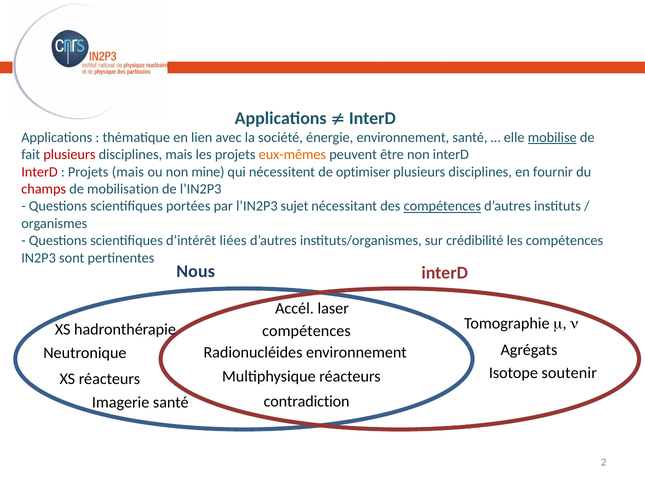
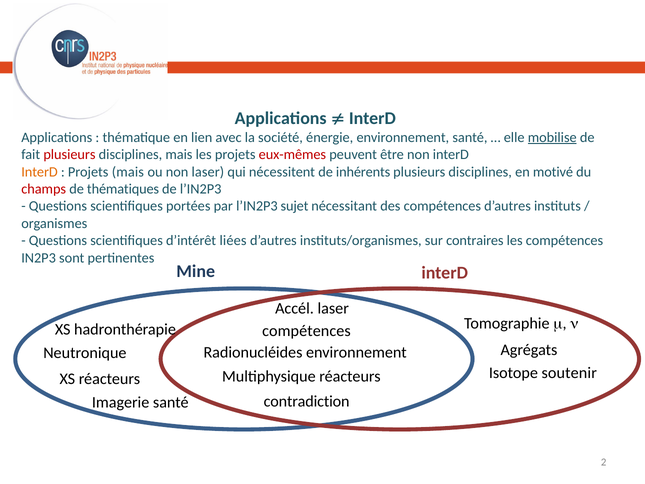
eux-mêmes colour: orange -> red
InterD at (40, 172) colour: red -> orange
non mine: mine -> laser
optimiser: optimiser -> inhérents
fournir: fournir -> motivé
mobilisation: mobilisation -> thématiques
compétences at (442, 206) underline: present -> none
crédibilité: crédibilité -> contraires
Nous: Nous -> Mine
